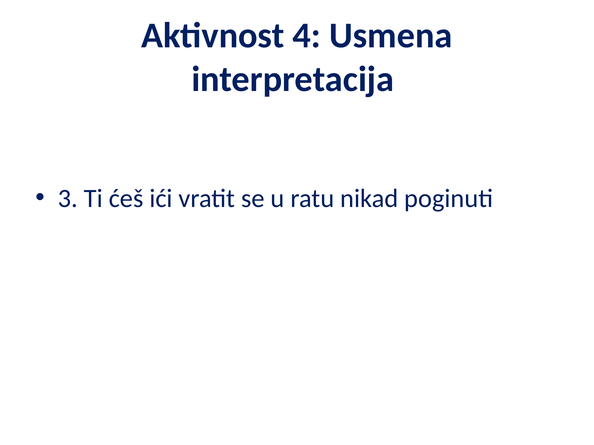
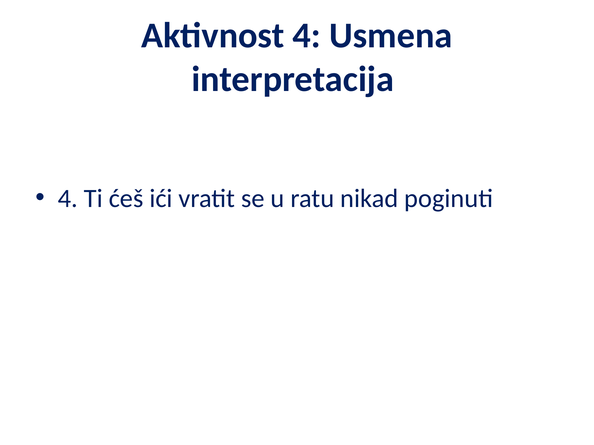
3 at (68, 199): 3 -> 4
